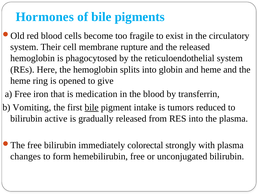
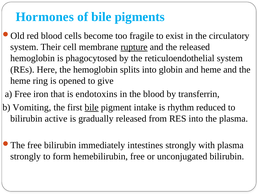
rupture underline: none -> present
medication: medication -> endotoxins
tumors: tumors -> rhythm
colorectal: colorectal -> intestines
changes at (26, 156): changes -> strongly
